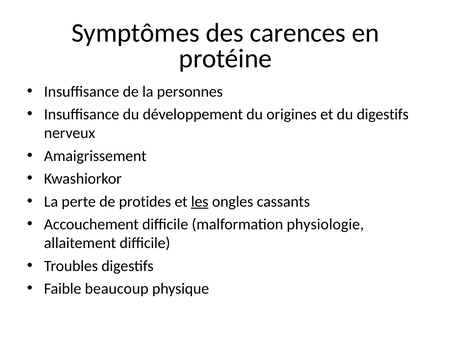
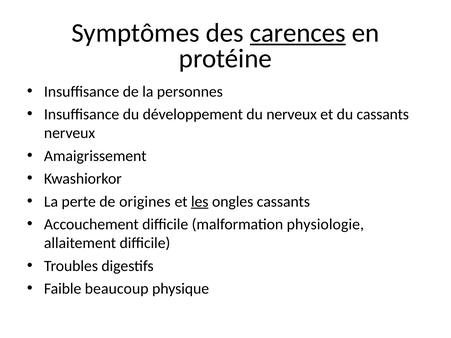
carences underline: none -> present
du origines: origines -> nerveux
du digestifs: digestifs -> cassants
protides: protides -> origines
